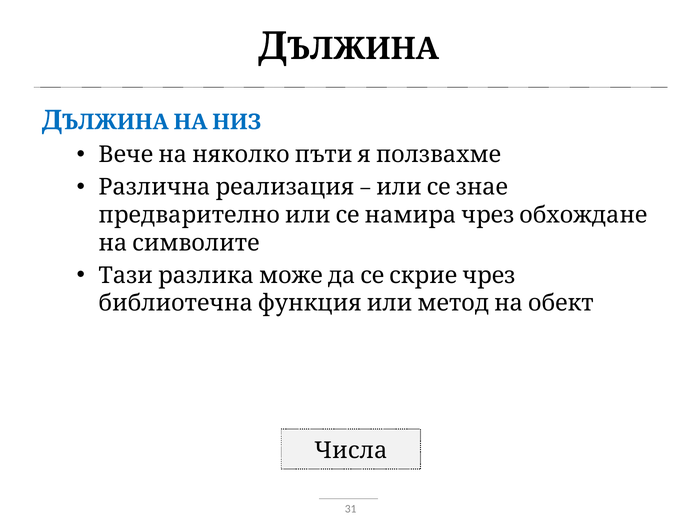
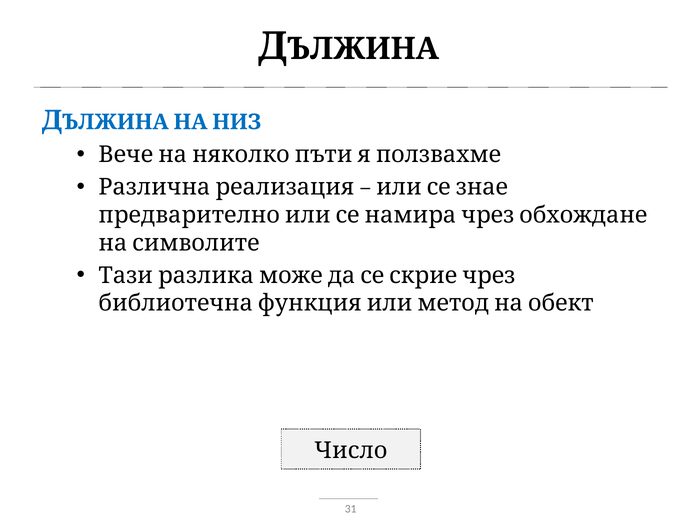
Числа: Числа -> Число
